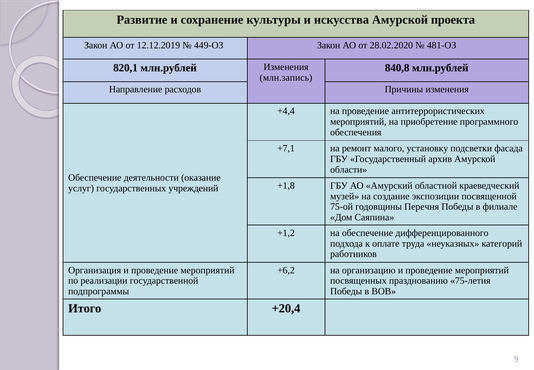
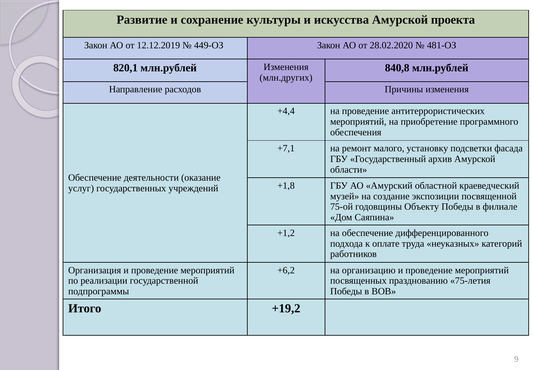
млн.запись: млн.запись -> млн.других
Перечня: Перечня -> Объекту
+20,4: +20,4 -> +19,2
